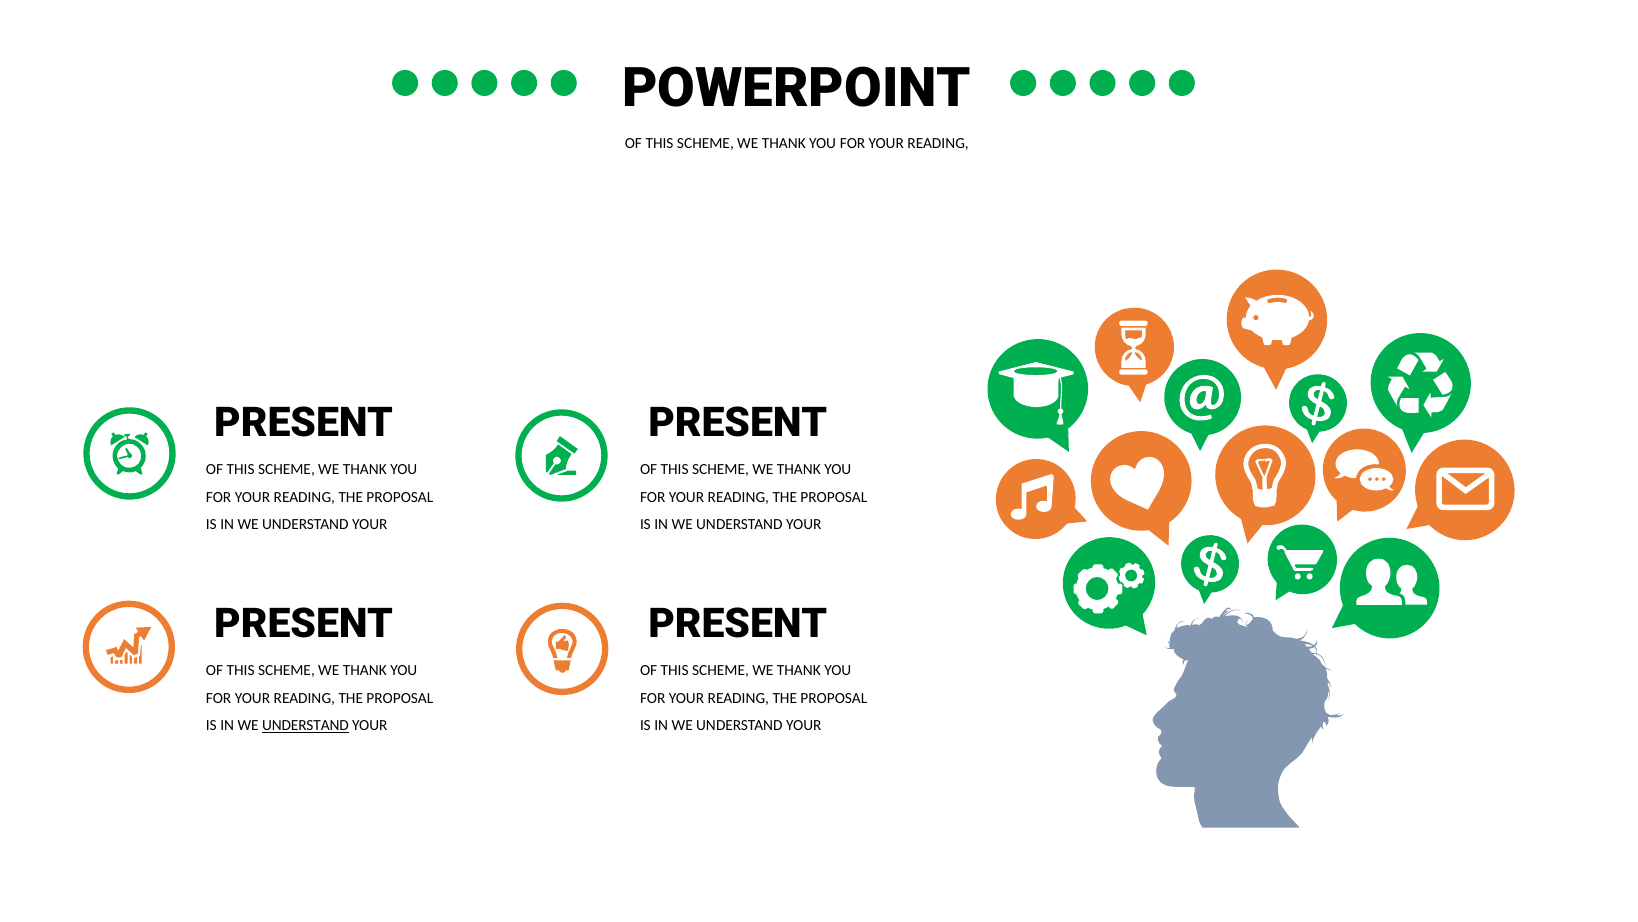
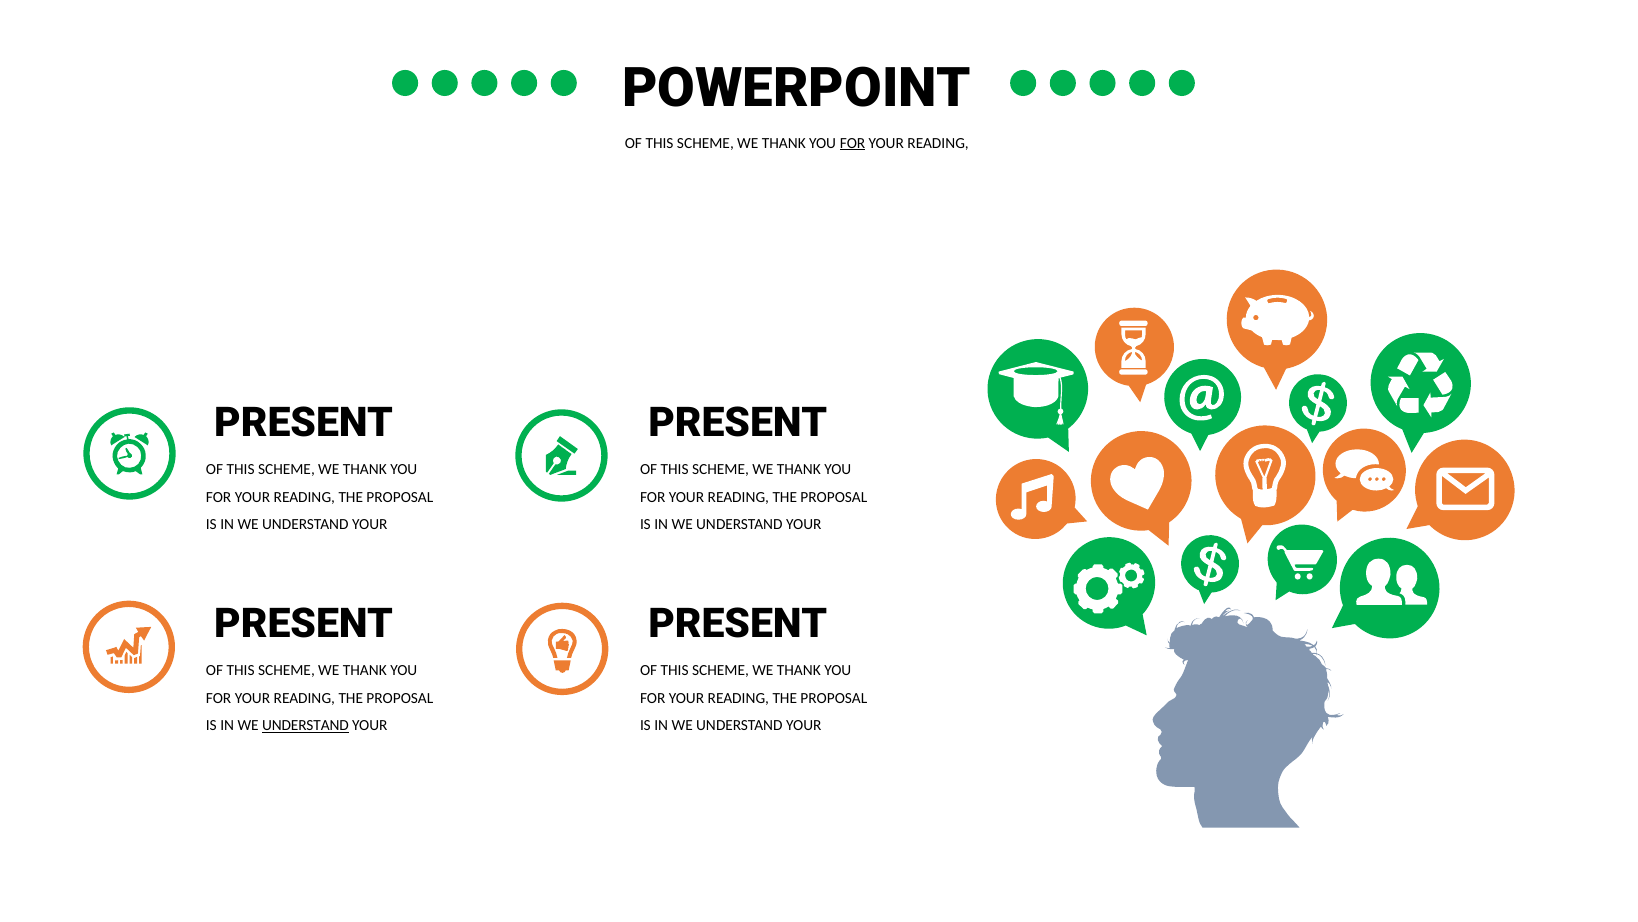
FOR at (852, 143) underline: none -> present
